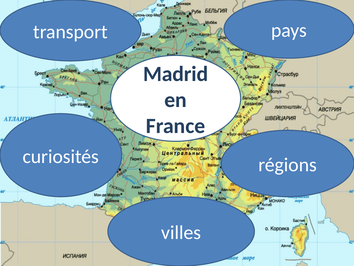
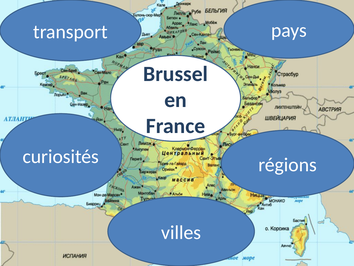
Madrid: Madrid -> Brussel
